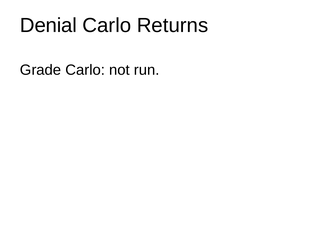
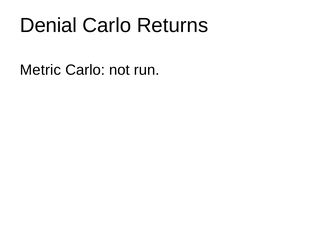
Grade: Grade -> Metric
